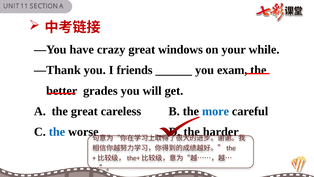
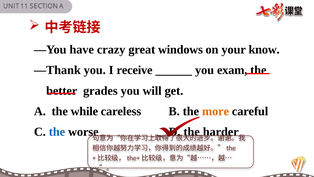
while: while -> know
friends: friends -> receive
the great: great -> while
more colour: blue -> orange
